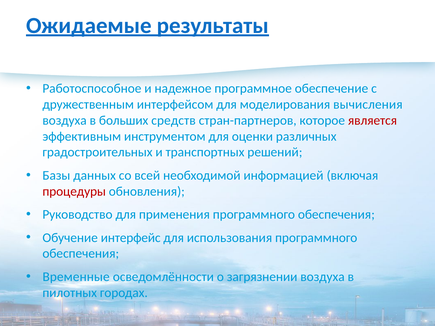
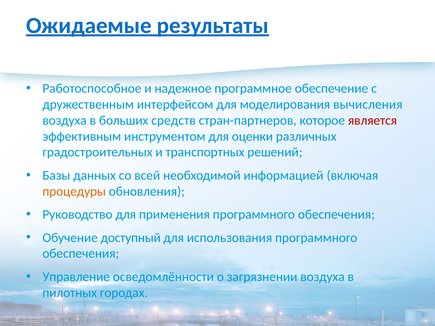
процедуры colour: red -> orange
интерфейс: интерфейс -> доступный
Временные: Временные -> Управление
